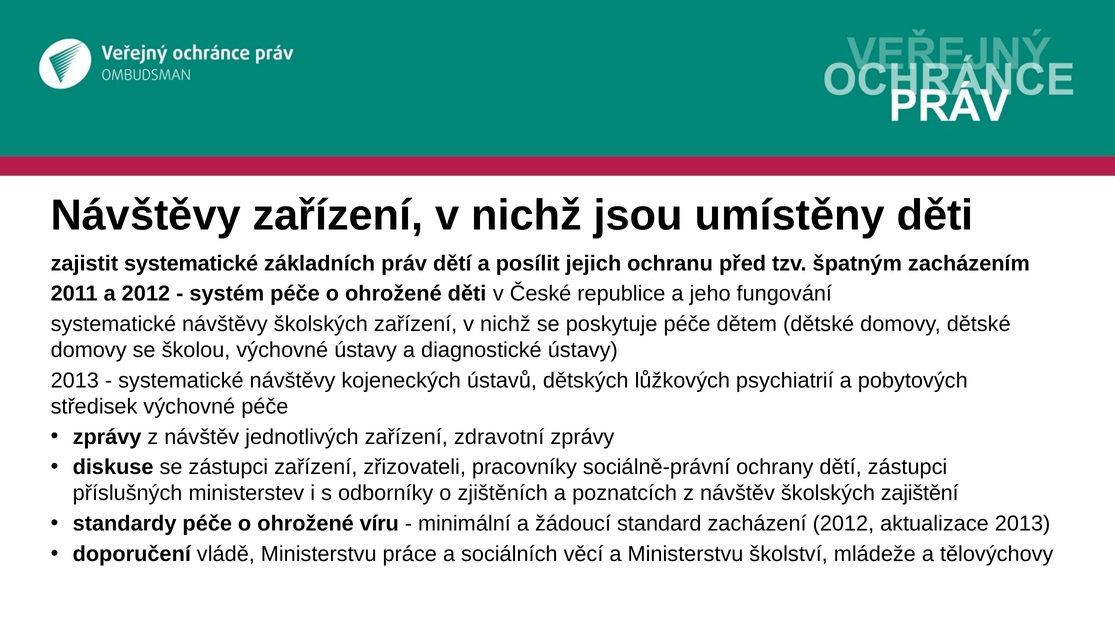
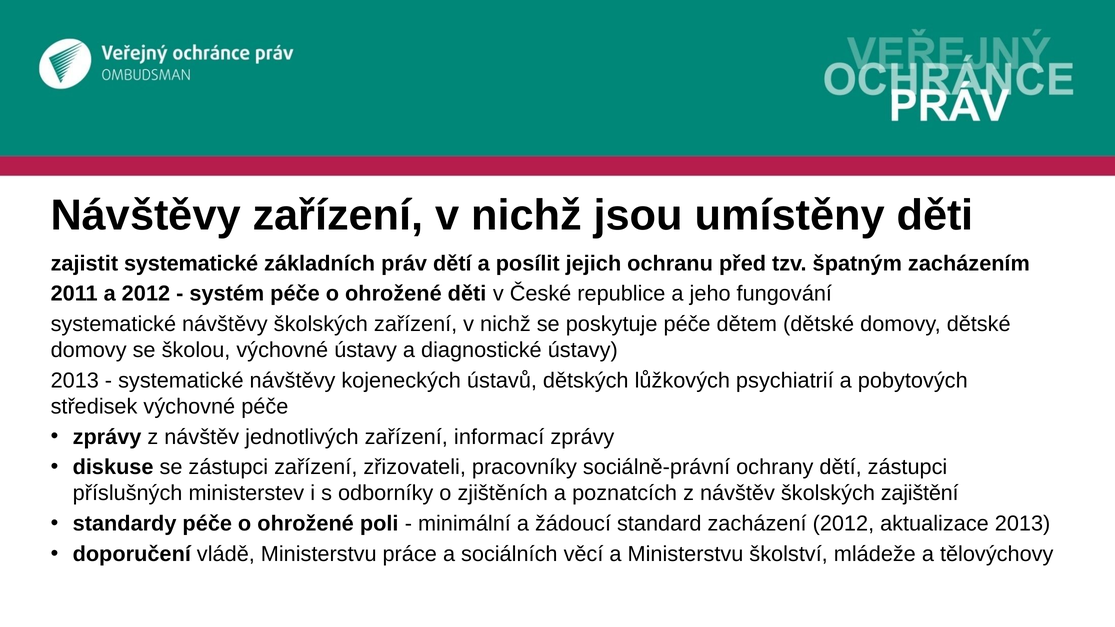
zdravotní: zdravotní -> informací
víru: víru -> poli
